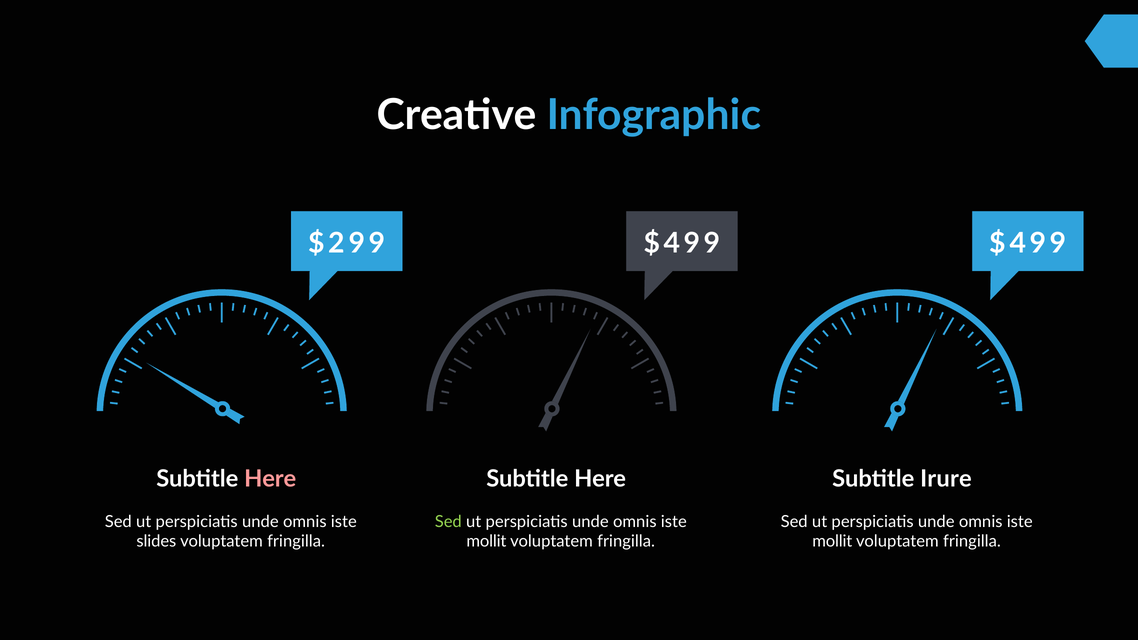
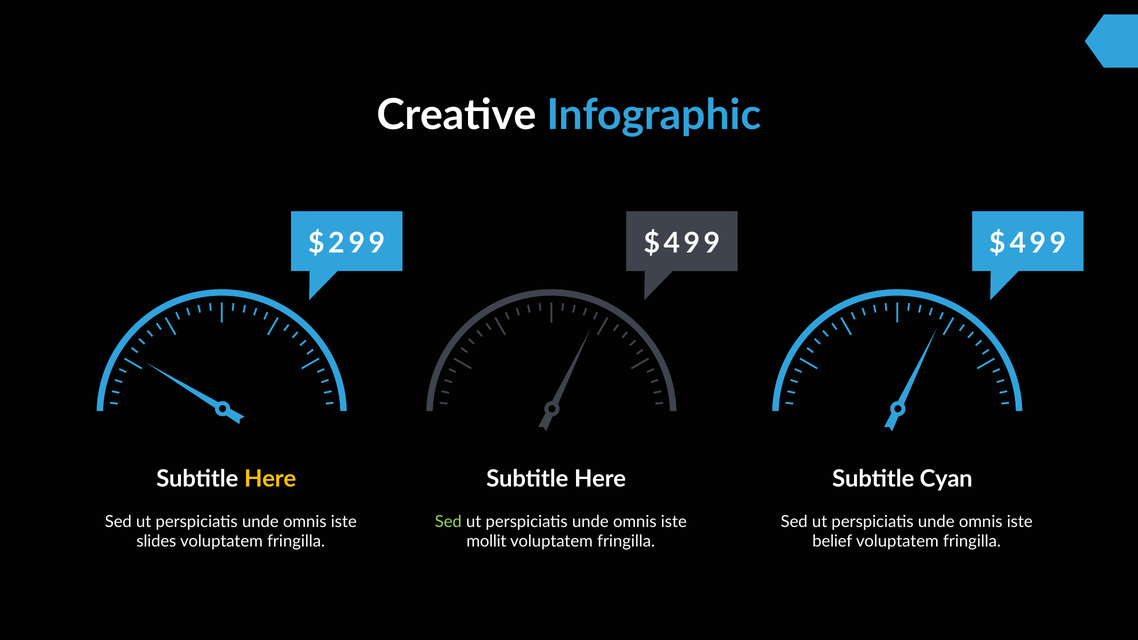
Here at (270, 479) colour: pink -> yellow
Irure: Irure -> Cyan
mollit at (832, 542): mollit -> belief
